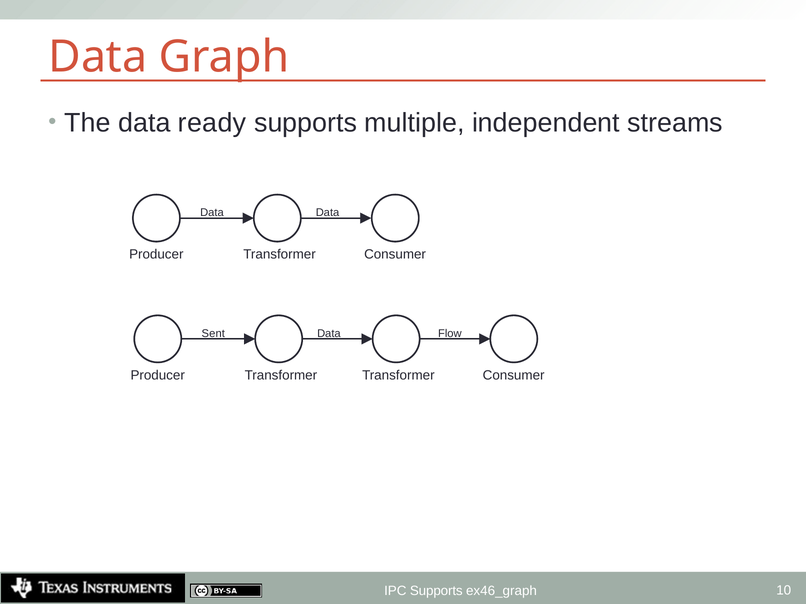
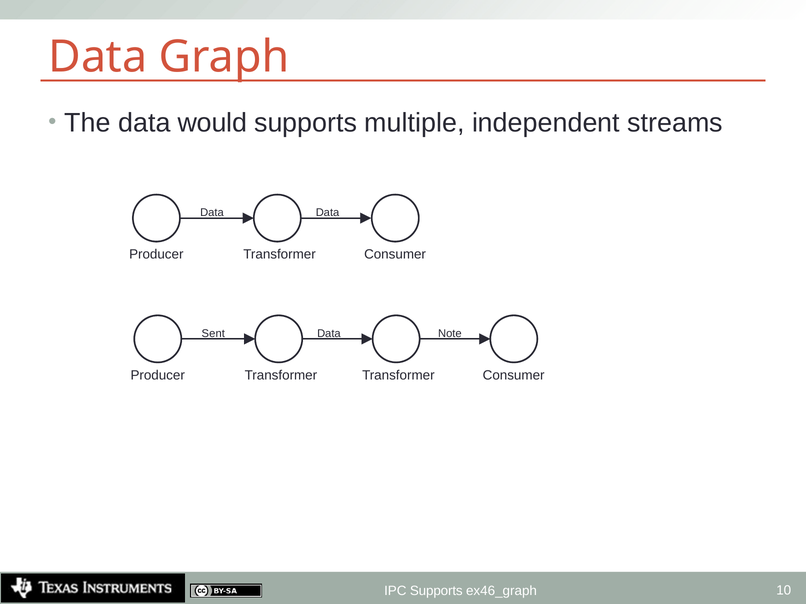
ready: ready -> would
Flow: Flow -> Note
